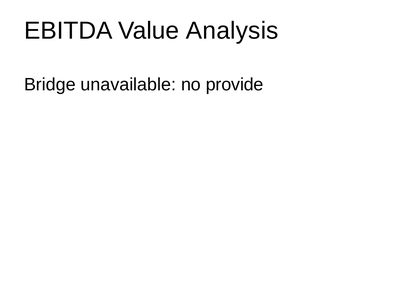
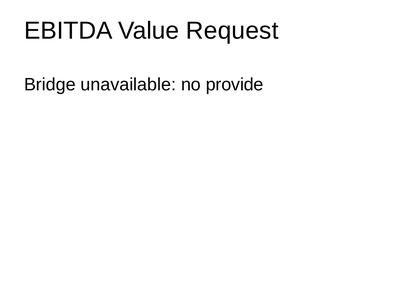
Analysis: Analysis -> Request
